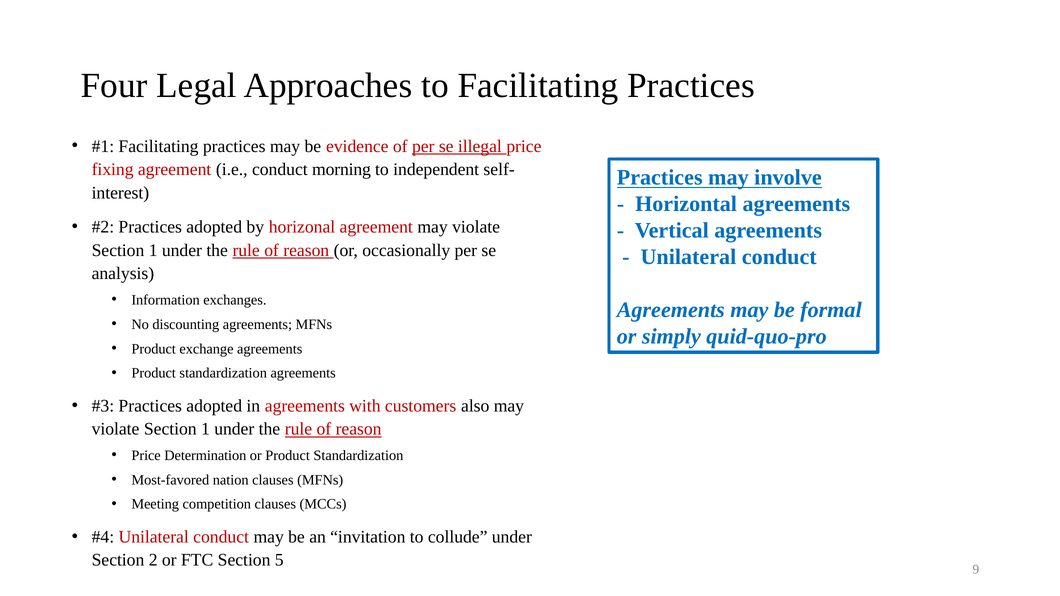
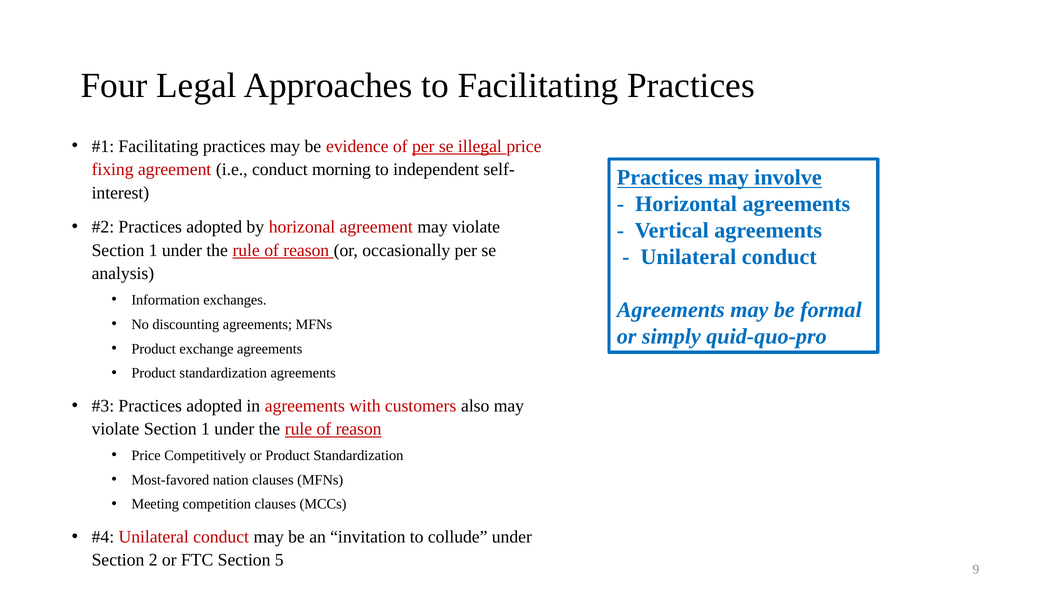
Determination: Determination -> Competitively
